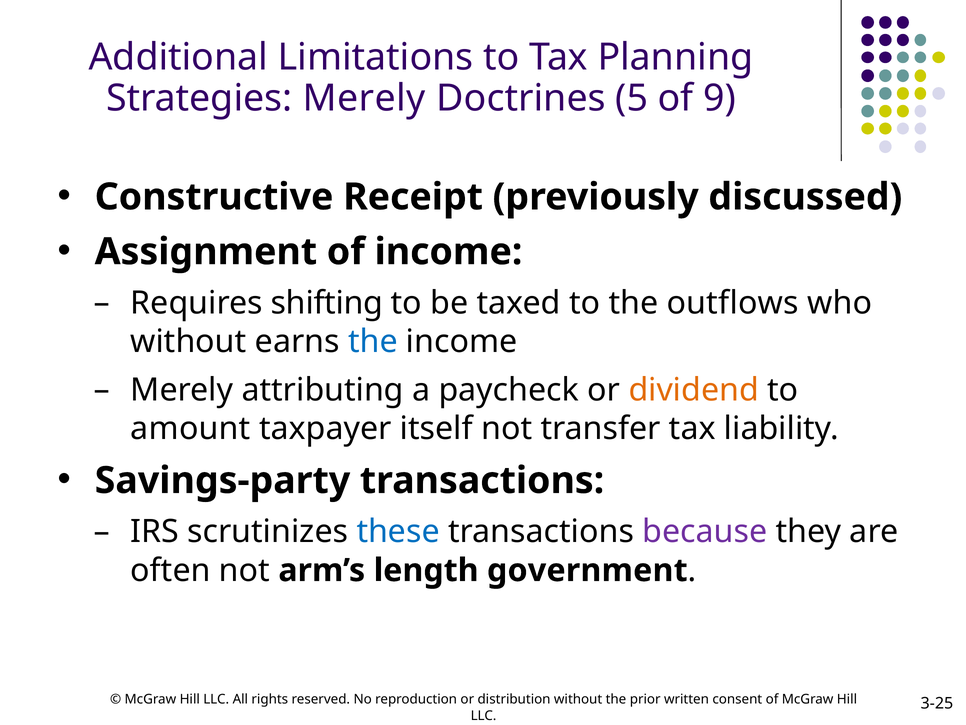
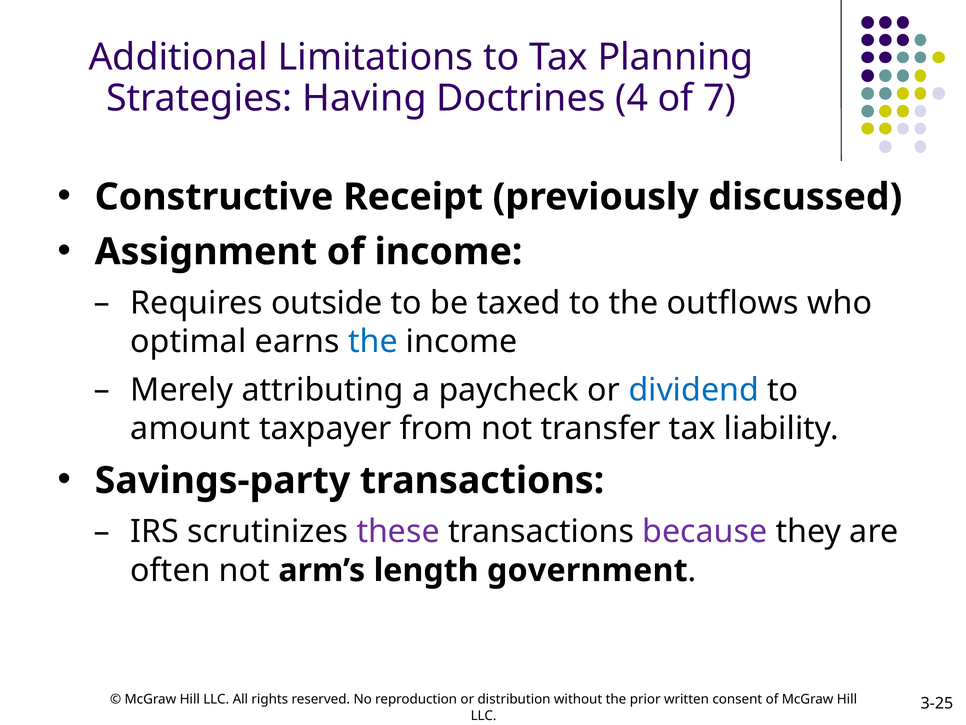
Strategies Merely: Merely -> Having
5: 5 -> 4
9: 9 -> 7
shifting: shifting -> outside
without at (188, 341): without -> optimal
dividend colour: orange -> blue
itself: itself -> from
these colour: blue -> purple
